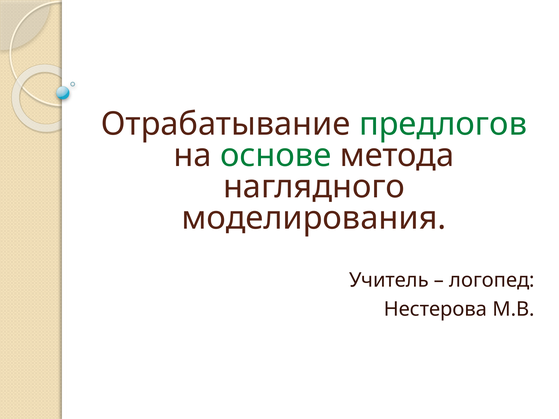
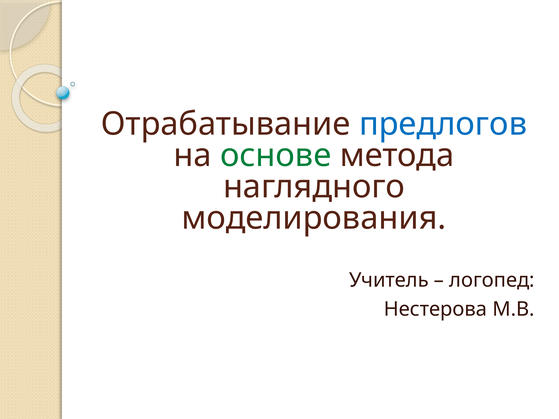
предлогов colour: green -> blue
